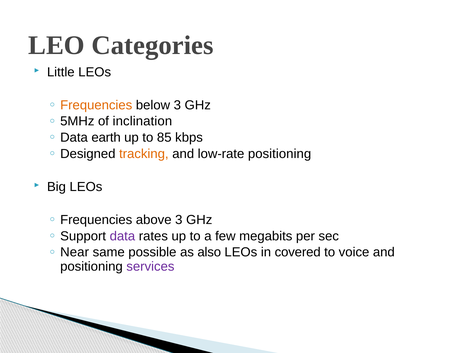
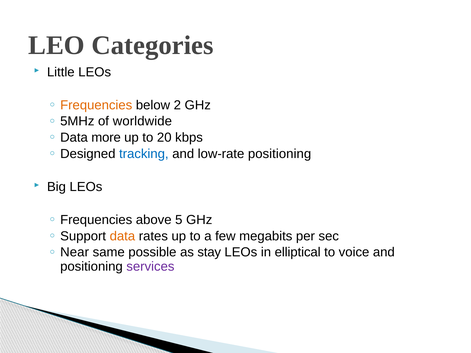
below 3: 3 -> 2
inclination: inclination -> worldwide
earth: earth -> more
85: 85 -> 20
tracking colour: orange -> blue
above 3: 3 -> 5
data at (122, 236) colour: purple -> orange
also: also -> stay
covered: covered -> elliptical
